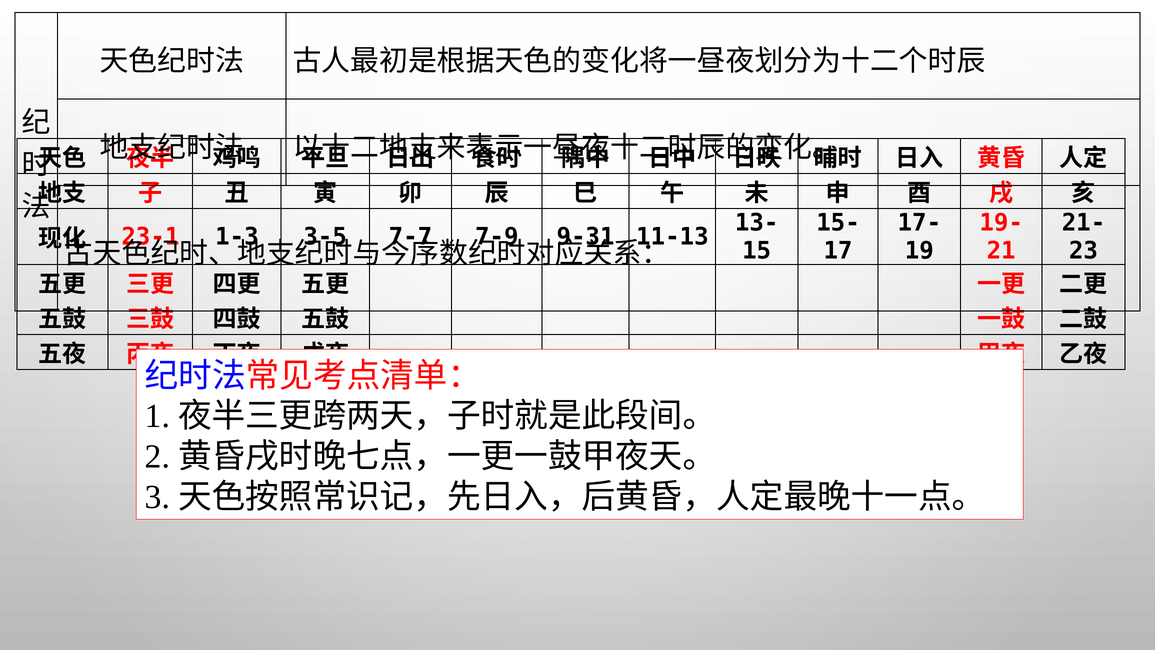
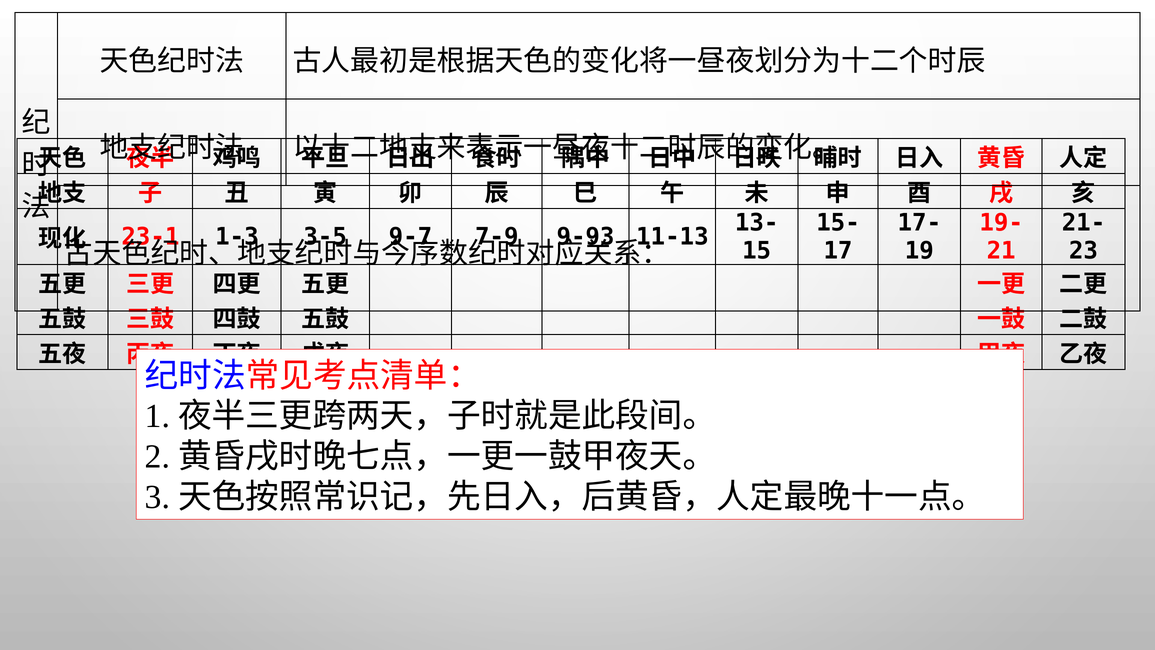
7-7: 7-7 -> 9-7
9-31: 9-31 -> 9-93
